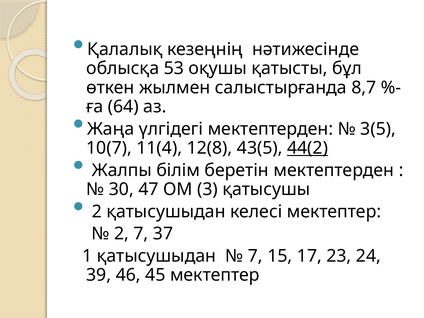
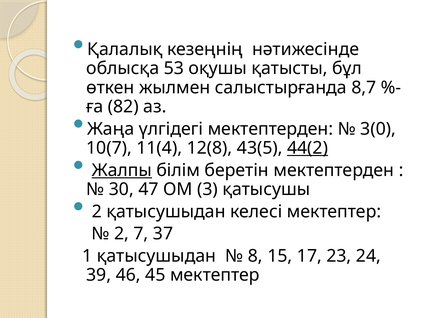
64: 64 -> 82
3(5: 3(5 -> 3(0
Жалпы underline: none -> present
7 at (255, 256): 7 -> 8
